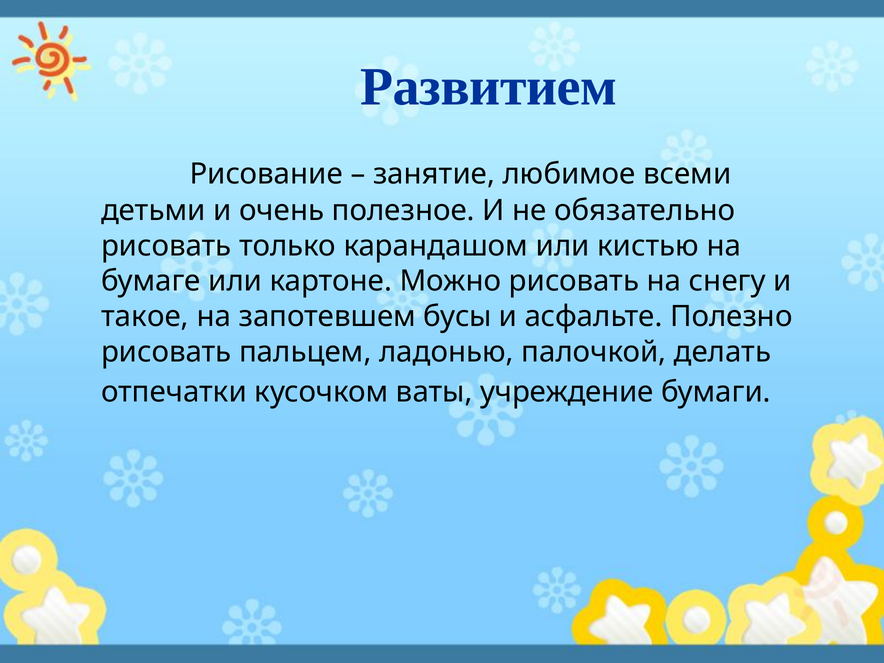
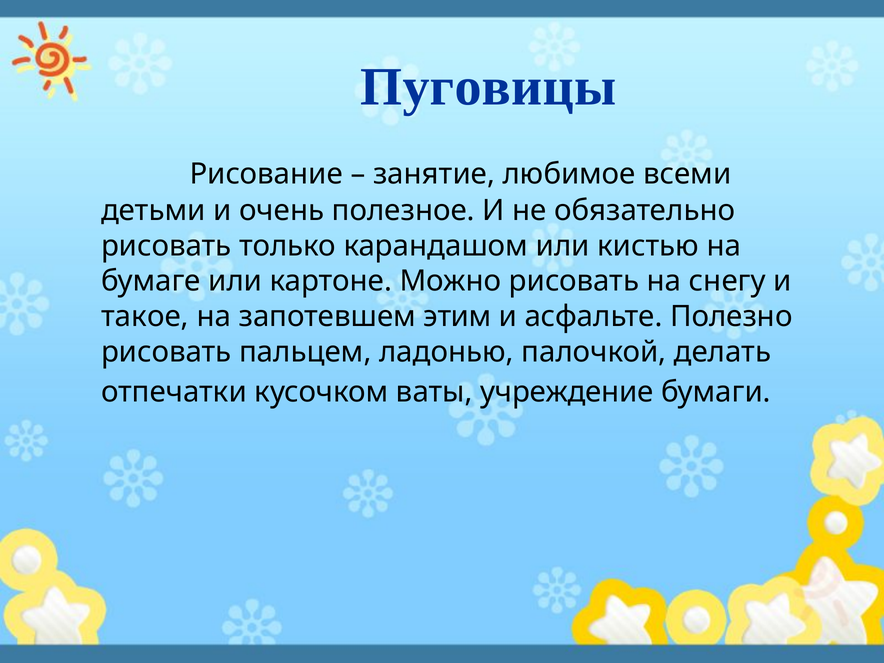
Развитием: Развитием -> Пуговицы
бусы: бусы -> этим
